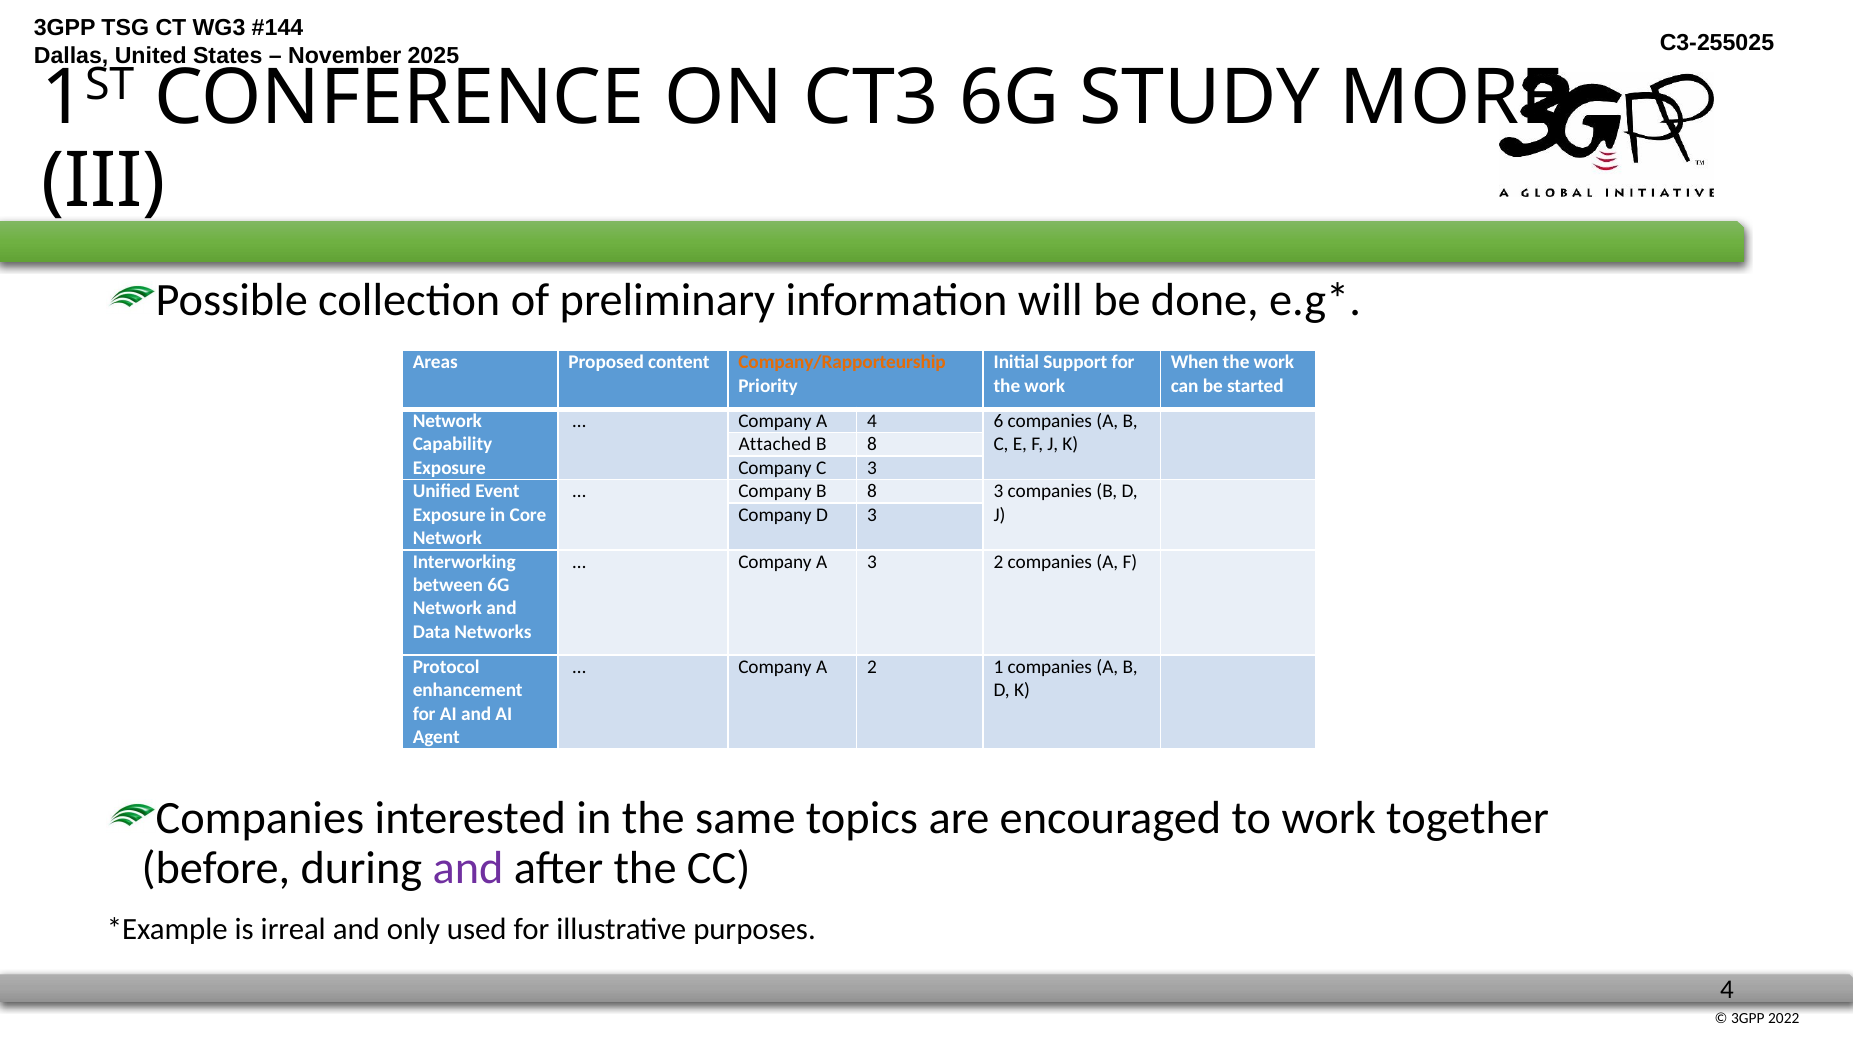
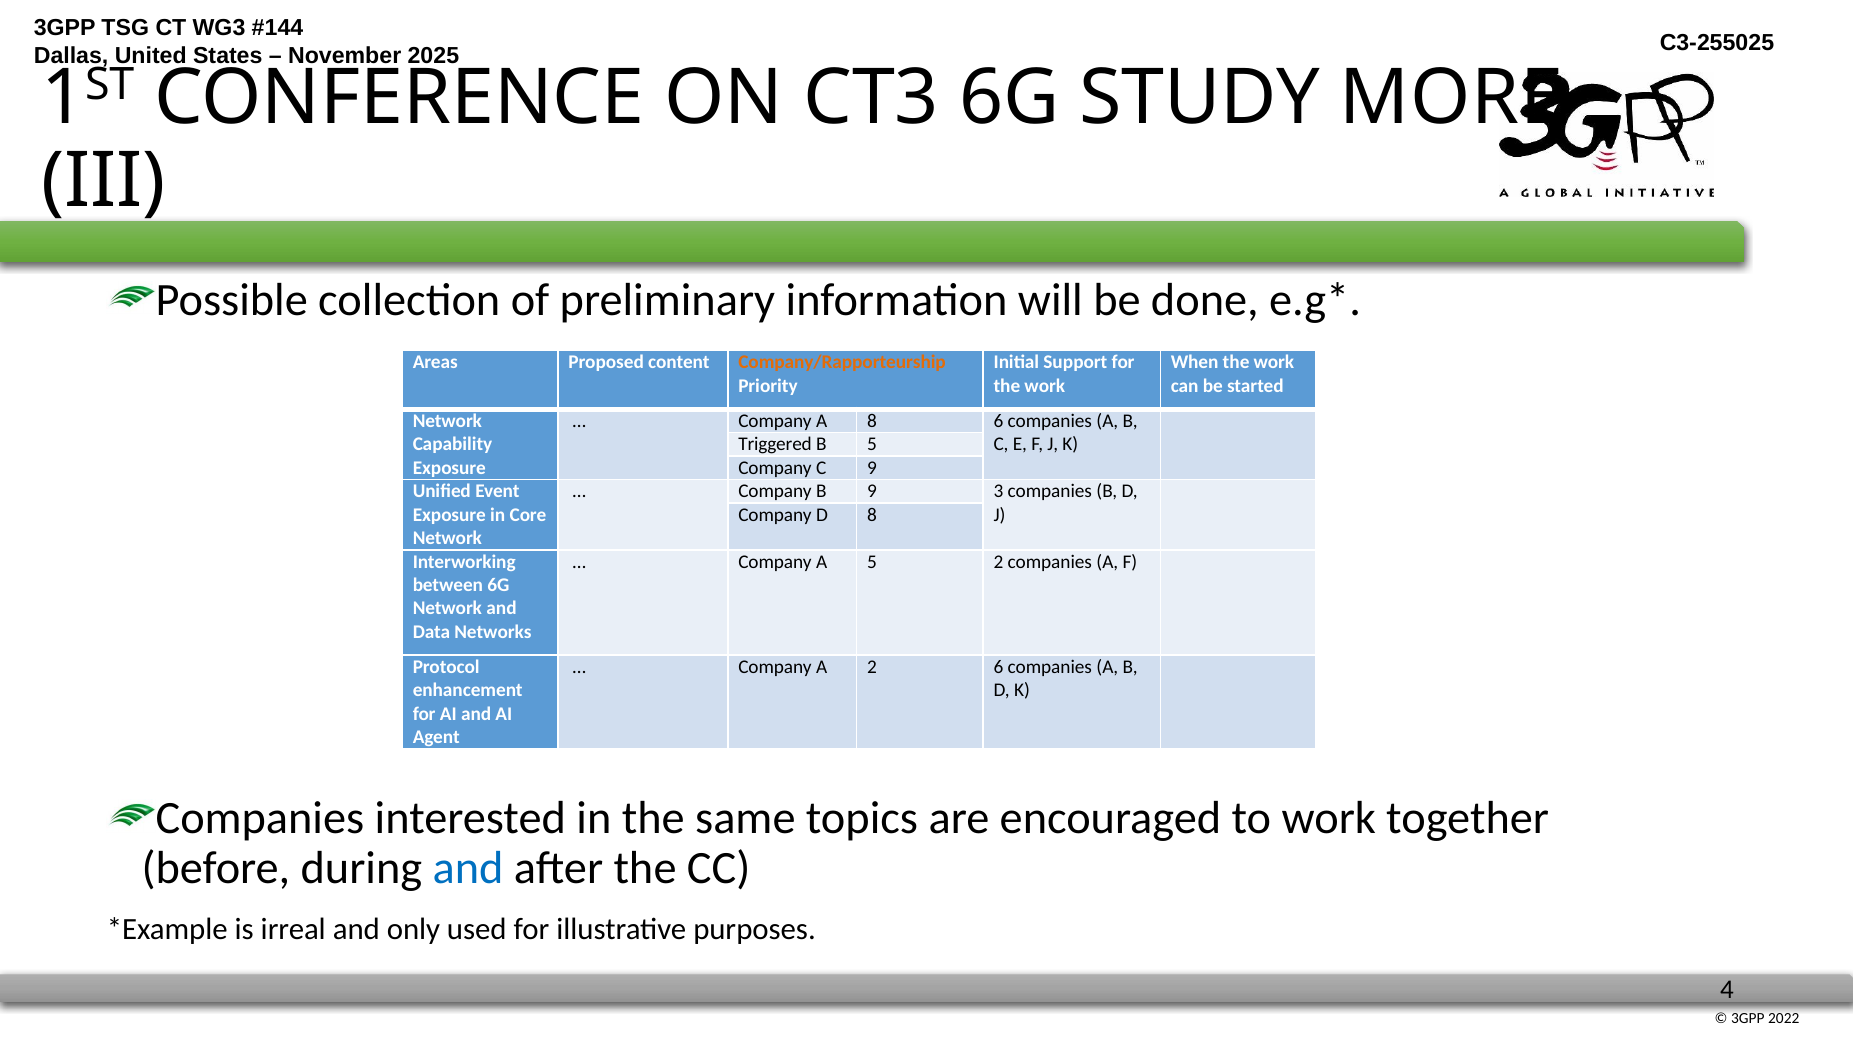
A 4: 4 -> 8
Attached: Attached -> Triggered
8 at (872, 445): 8 -> 5
C 3: 3 -> 9
Company B 8: 8 -> 9
D 3: 3 -> 8
A 3: 3 -> 5
2 1: 1 -> 6
and at (468, 869) colour: purple -> blue
